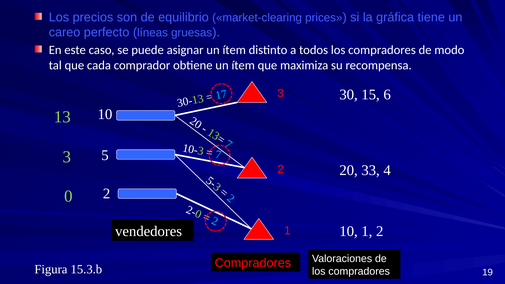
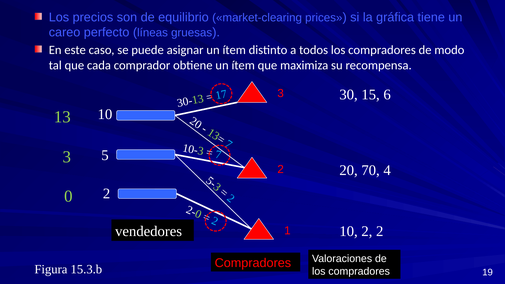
33: 33 -> 70
10 1: 1 -> 2
